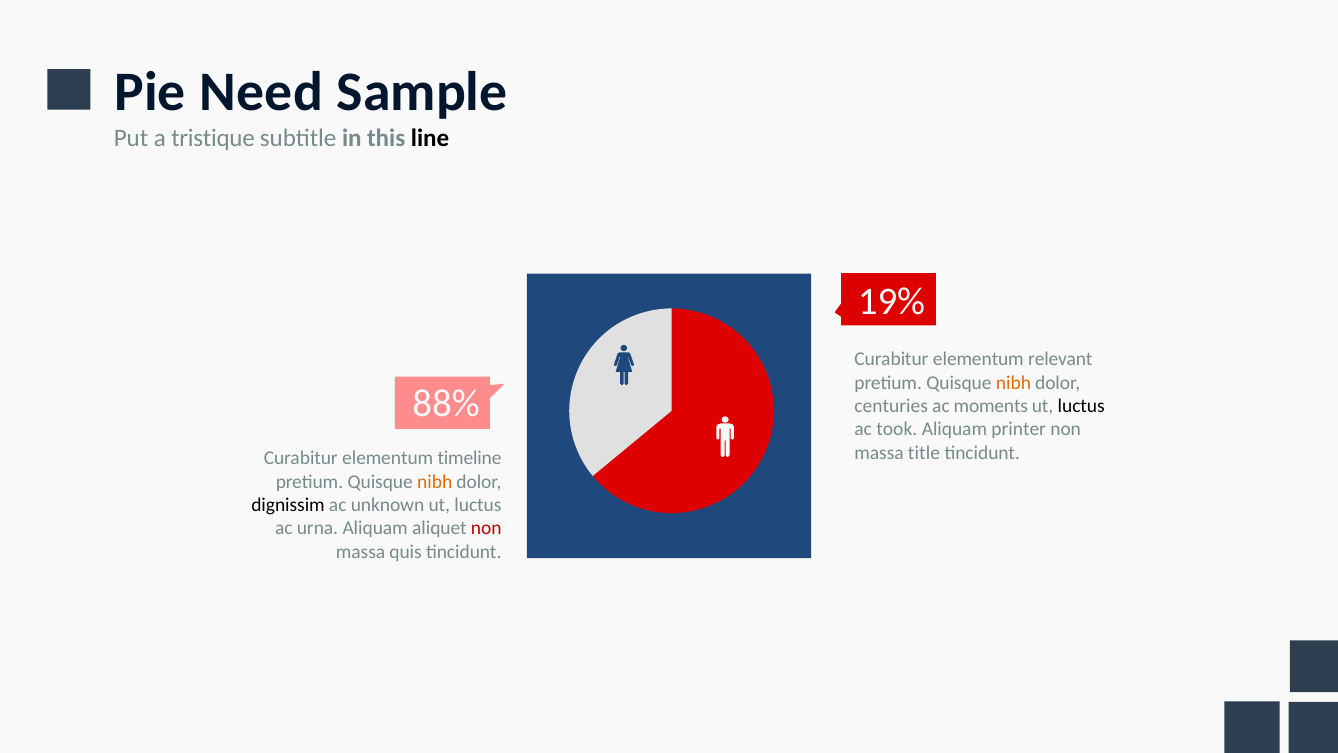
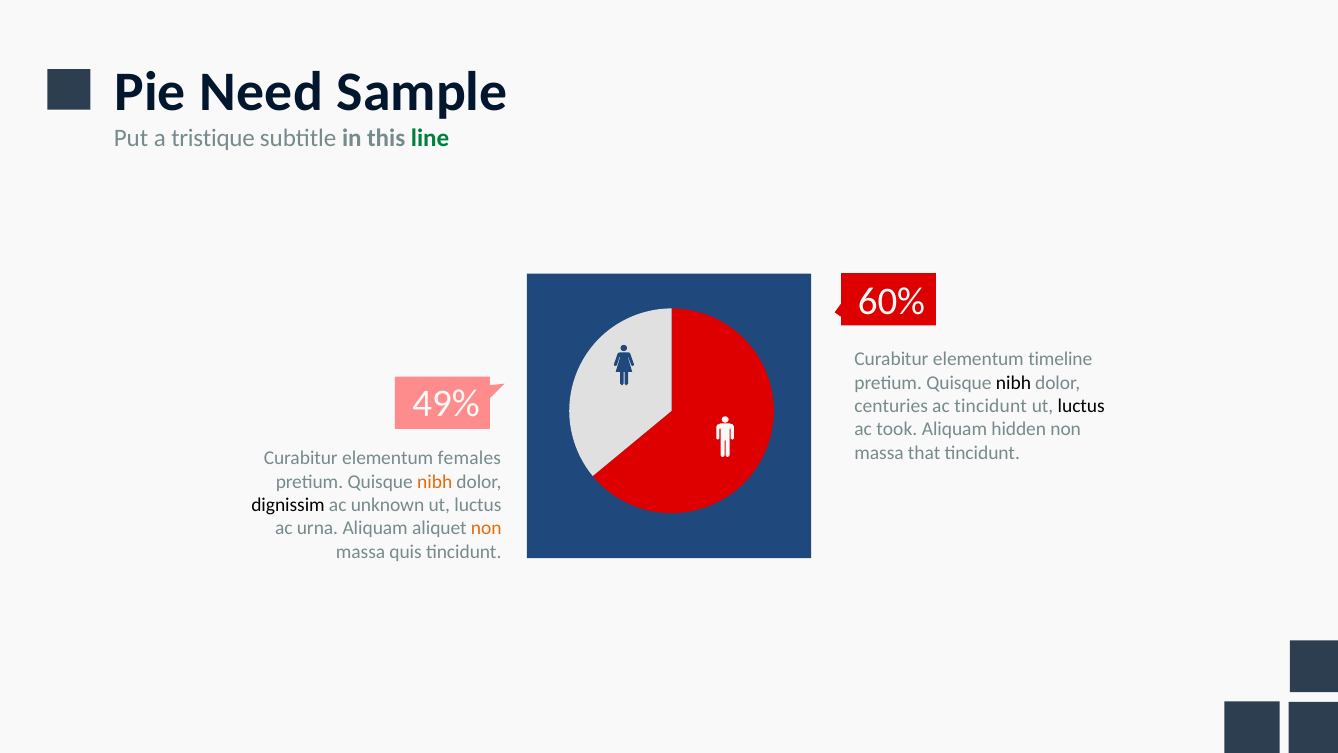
line colour: black -> green
19%: 19% -> 60%
relevant: relevant -> timeline
nibh at (1013, 383) colour: orange -> black
88%: 88% -> 49%
ac moments: moments -> tincidunt
printer: printer -> hidden
title: title -> that
timeline: timeline -> females
non at (486, 528) colour: red -> orange
